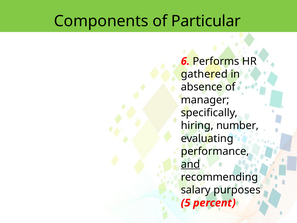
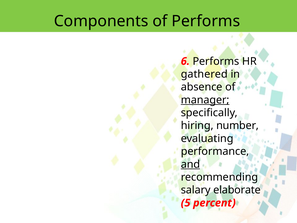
of Particular: Particular -> Performs
manager underline: none -> present
purposes: purposes -> elaborate
